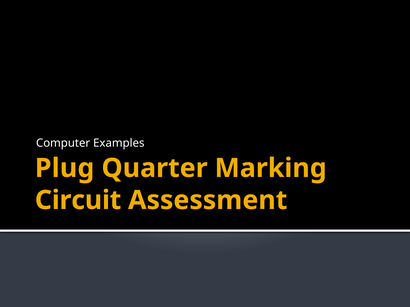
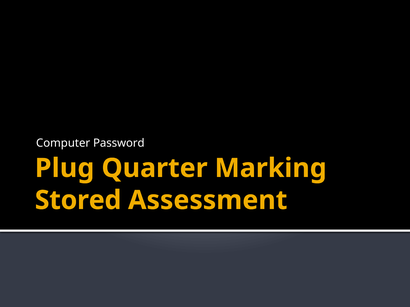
Examples: Examples -> Password
Circuit: Circuit -> Stored
